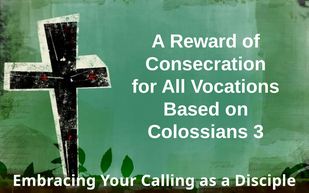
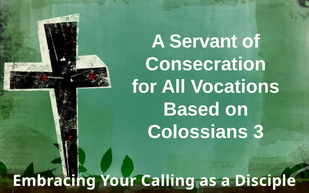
Reward: Reward -> Servant
